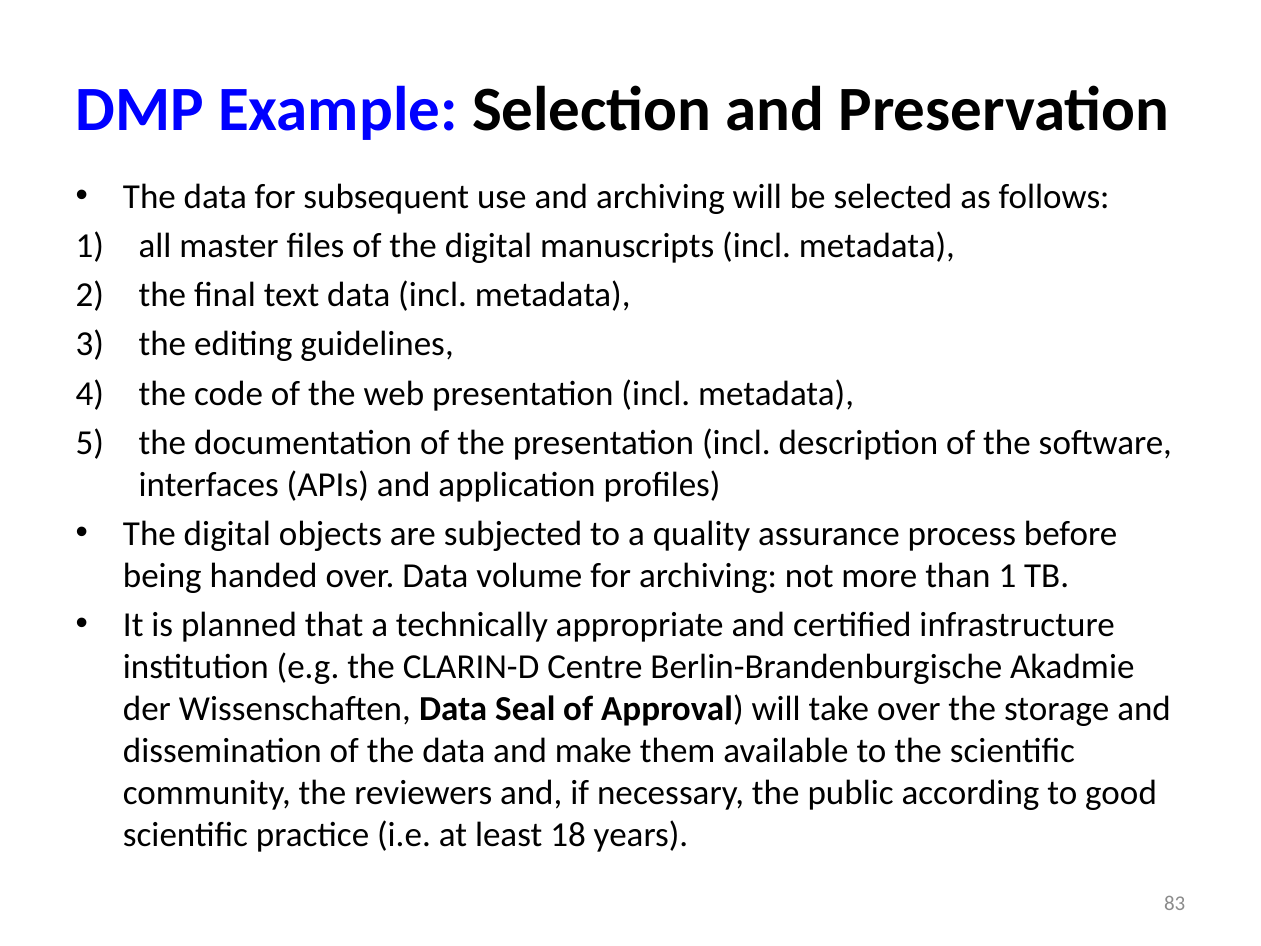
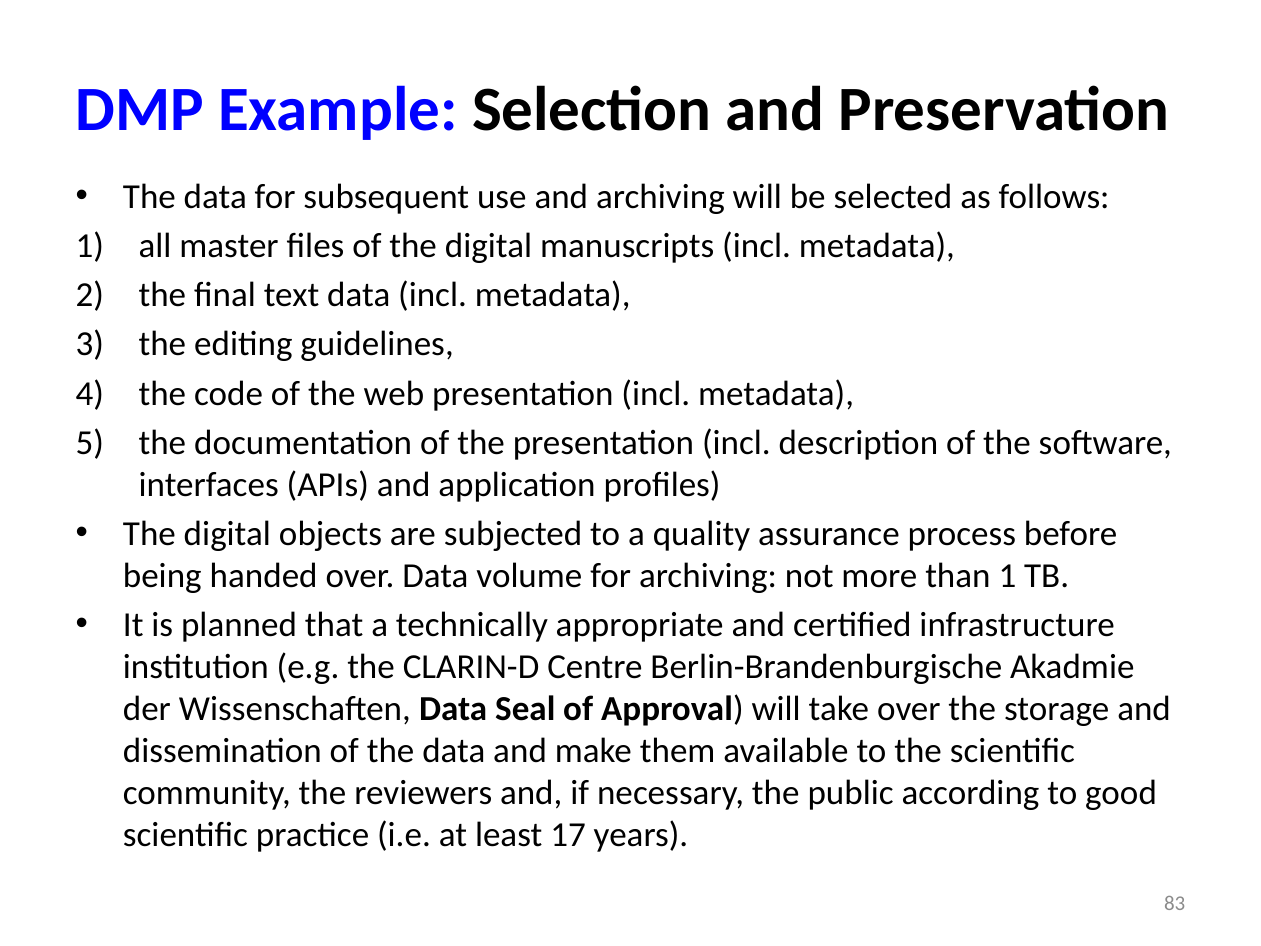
18: 18 -> 17
